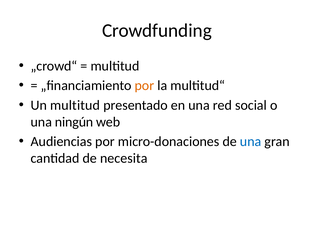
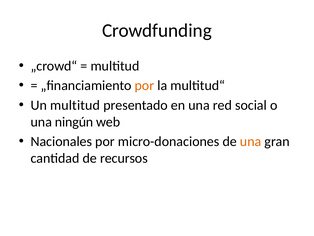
Audiencias: Audiencias -> Nacionales
una at (251, 141) colour: blue -> orange
necesita: necesita -> recursos
